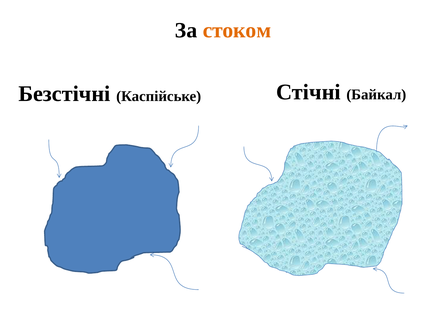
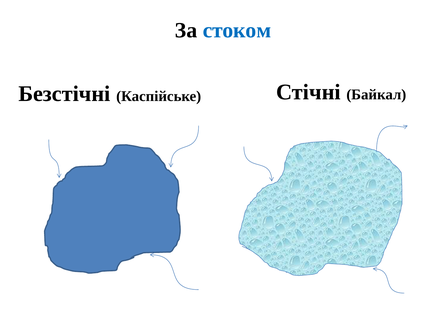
стоком colour: orange -> blue
